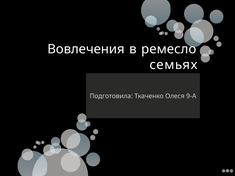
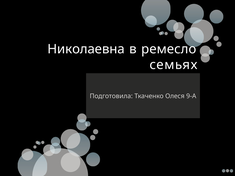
Вовлечения: Вовлечения -> Николаевна
